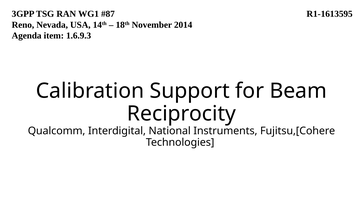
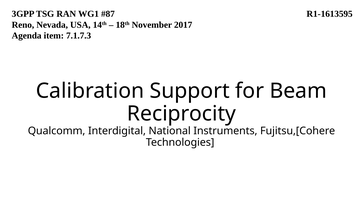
2014: 2014 -> 2017
1.6.9.3: 1.6.9.3 -> 7.1.7.3
